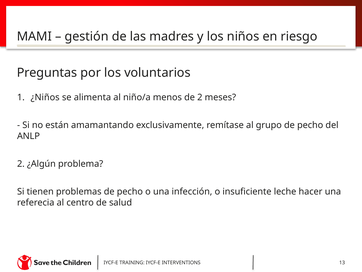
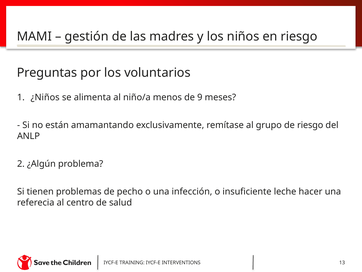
de 2: 2 -> 9
grupo de pecho: pecho -> riesgo
